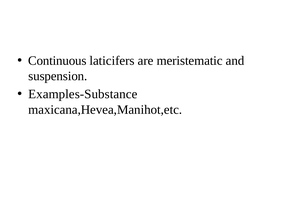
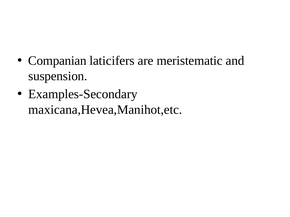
Continuous: Continuous -> Companian
Examples-Substance: Examples-Substance -> Examples-Secondary
